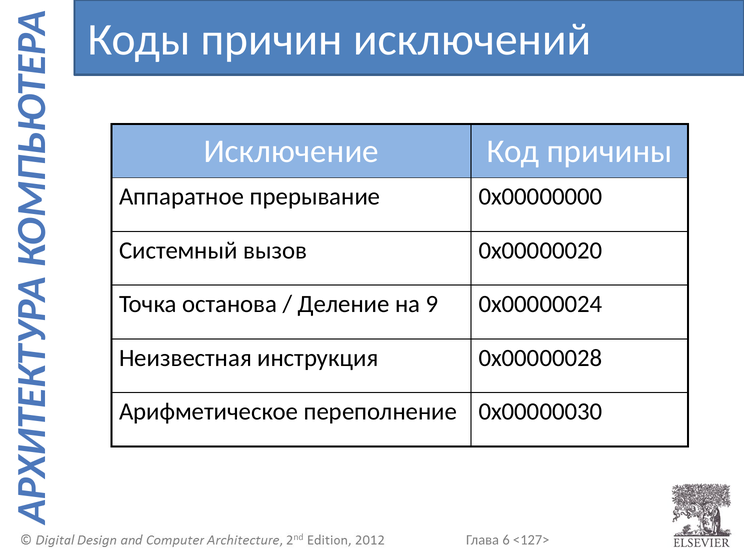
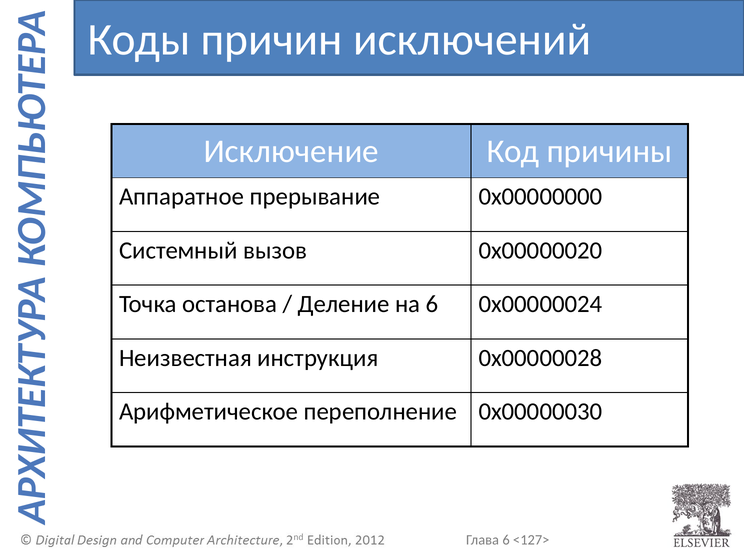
на 9: 9 -> 6
